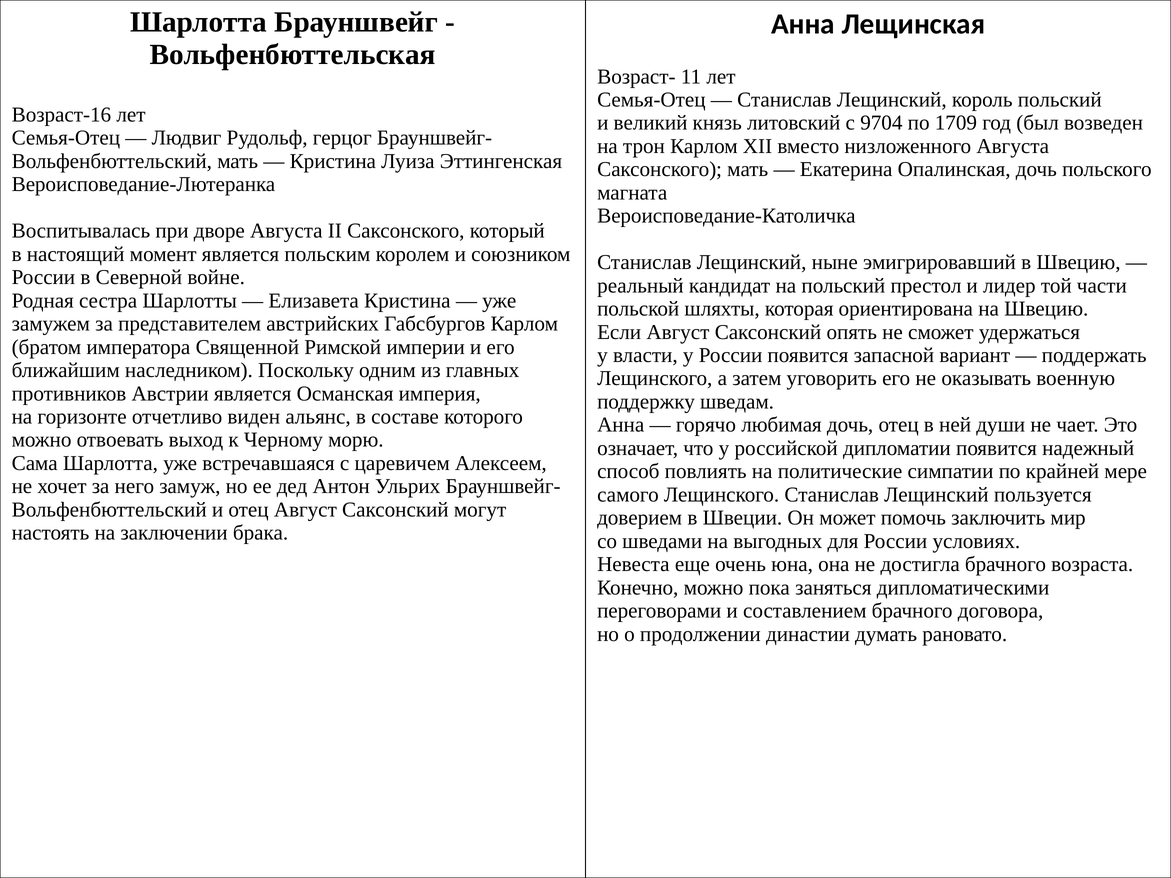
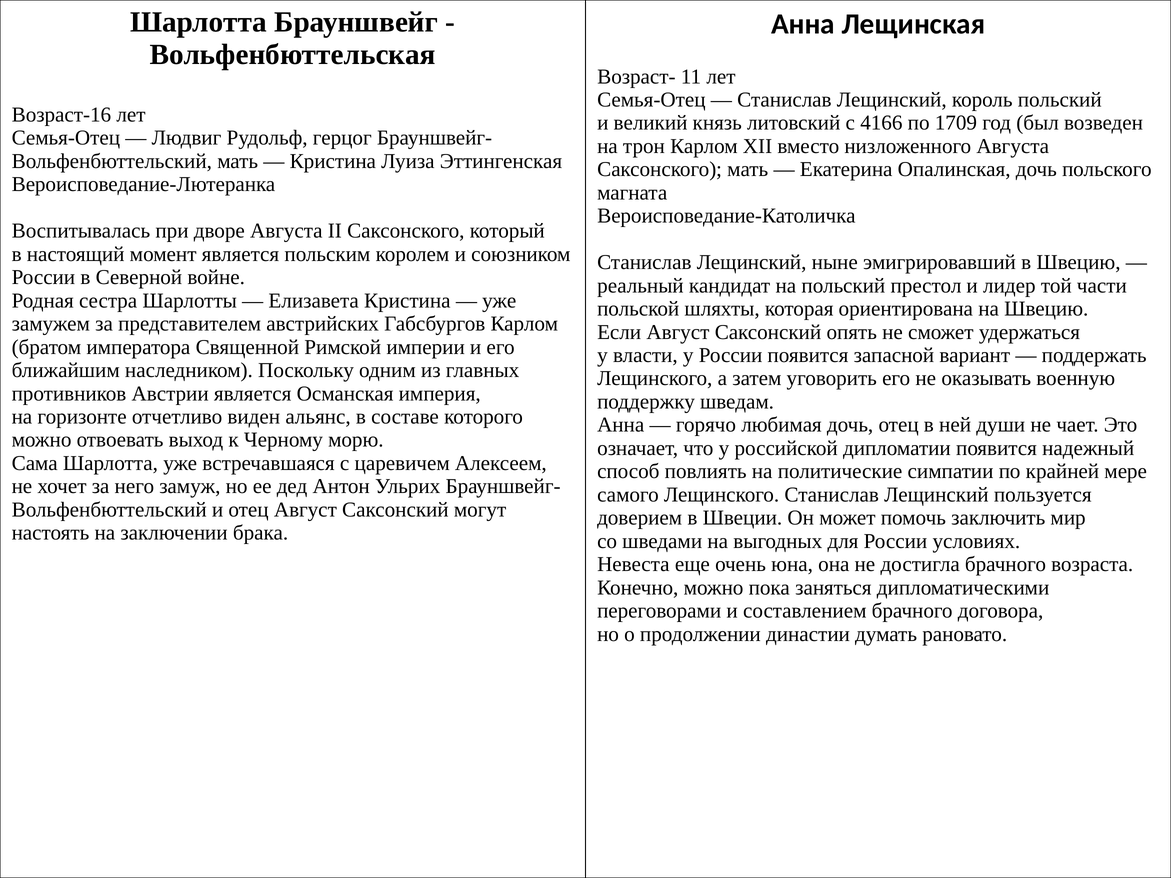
9704: 9704 -> 4166
